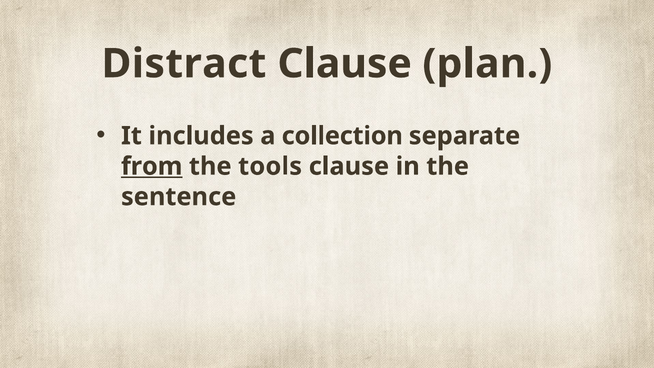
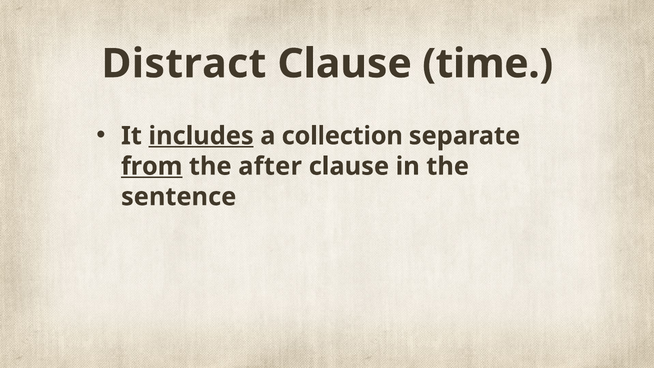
plan: plan -> time
includes underline: none -> present
tools: tools -> after
